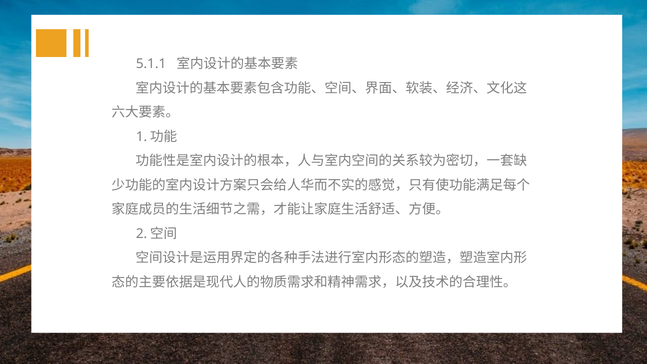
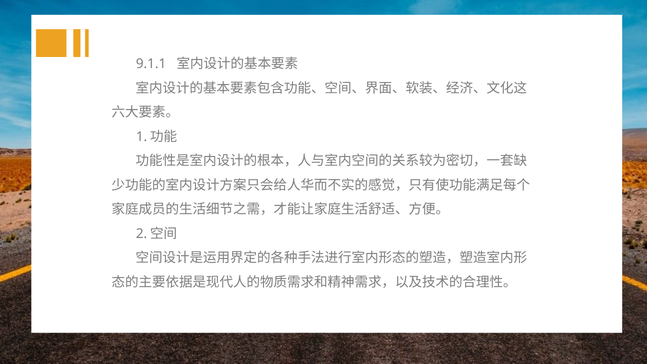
5.1.1: 5.1.1 -> 9.1.1
